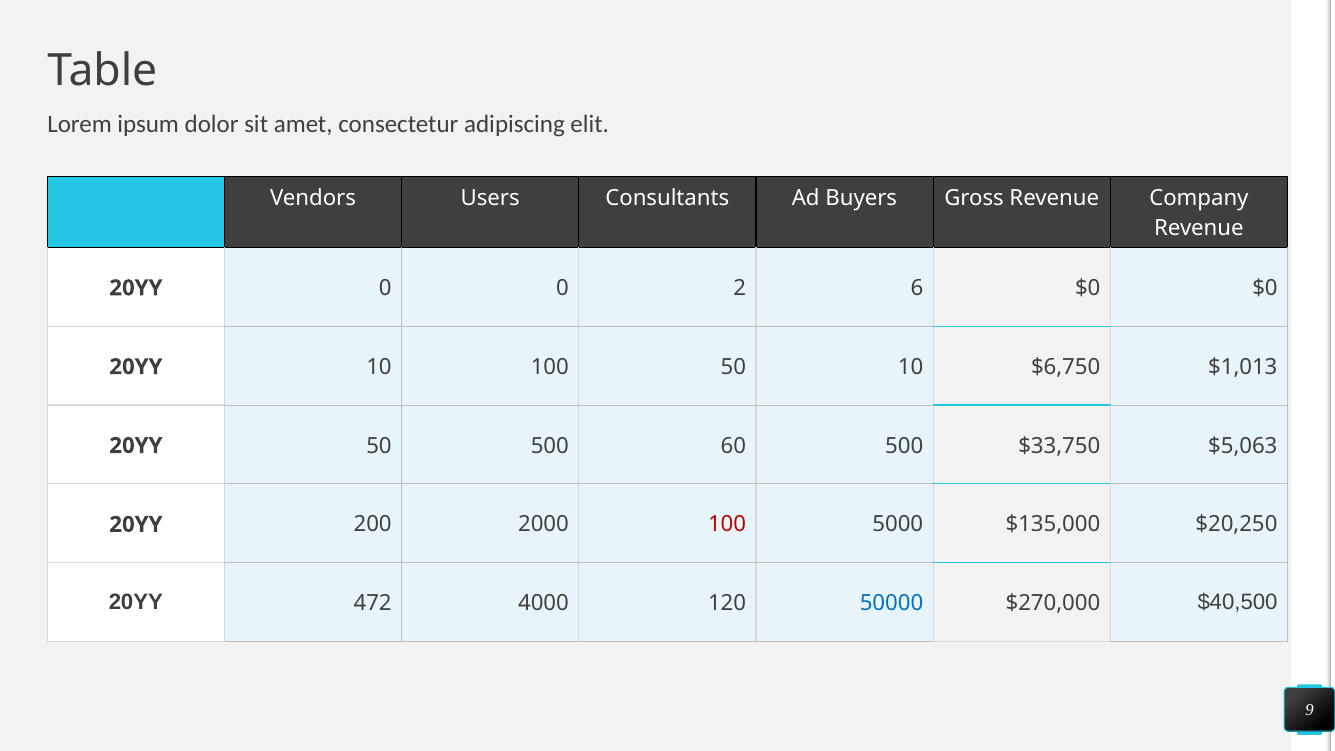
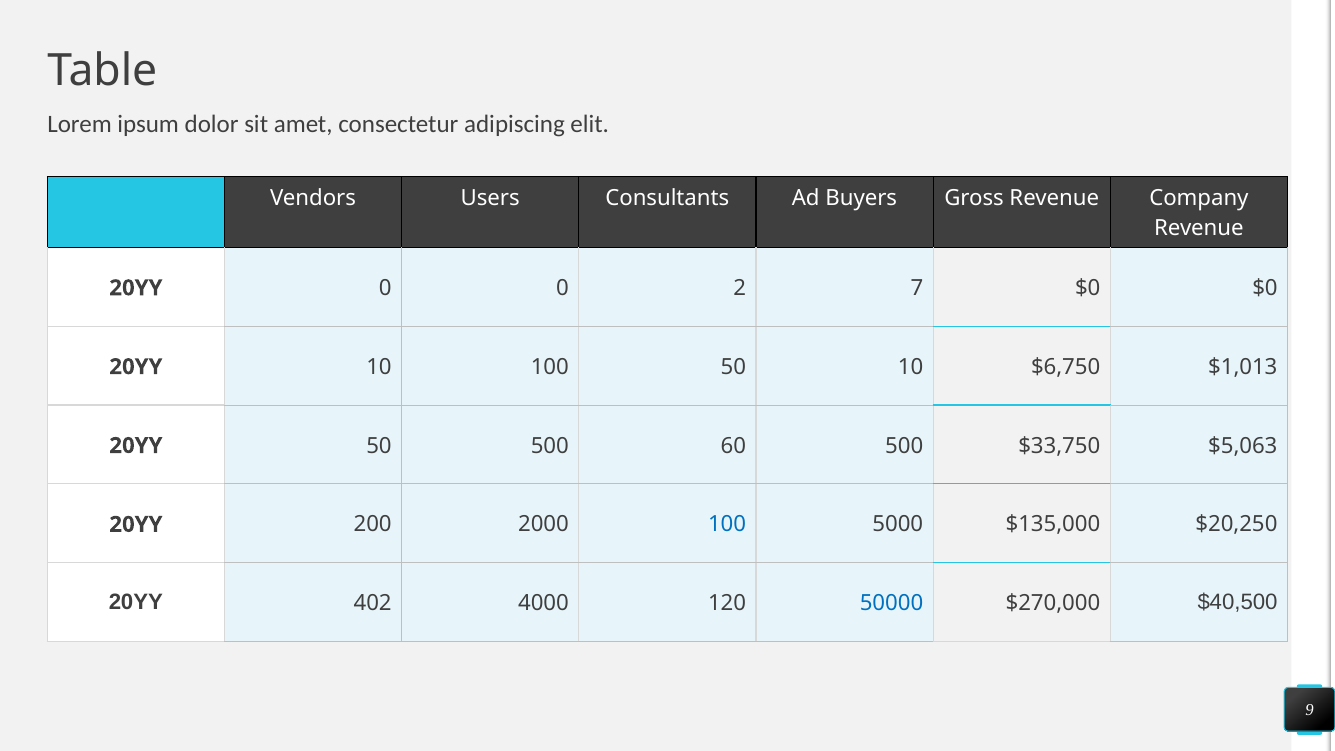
6: 6 -> 7
100 at (727, 524) colour: red -> blue
472: 472 -> 402
